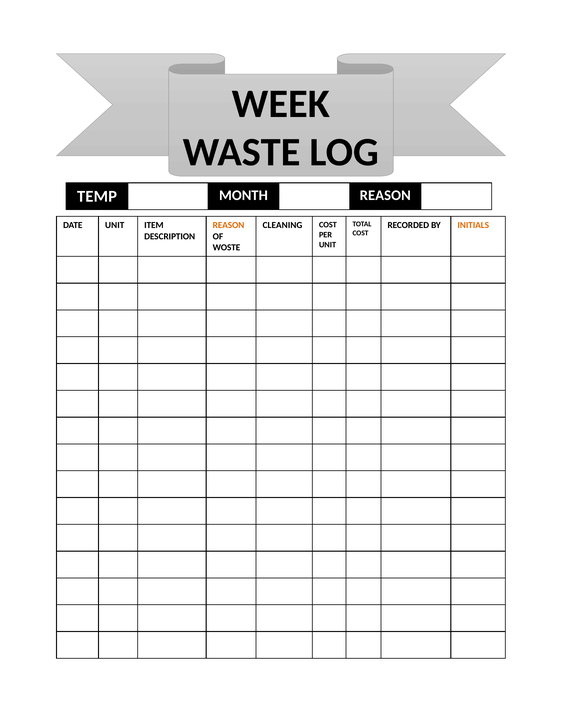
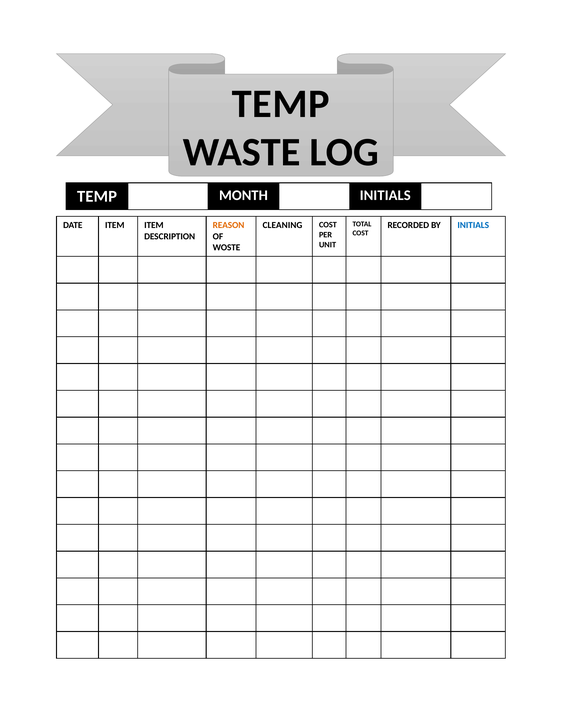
WEEK at (281, 104): WEEK -> TEMP
MONTH REASON: REASON -> INITIALS
DATE UNIT: UNIT -> ITEM
INITIALS at (473, 225) colour: orange -> blue
